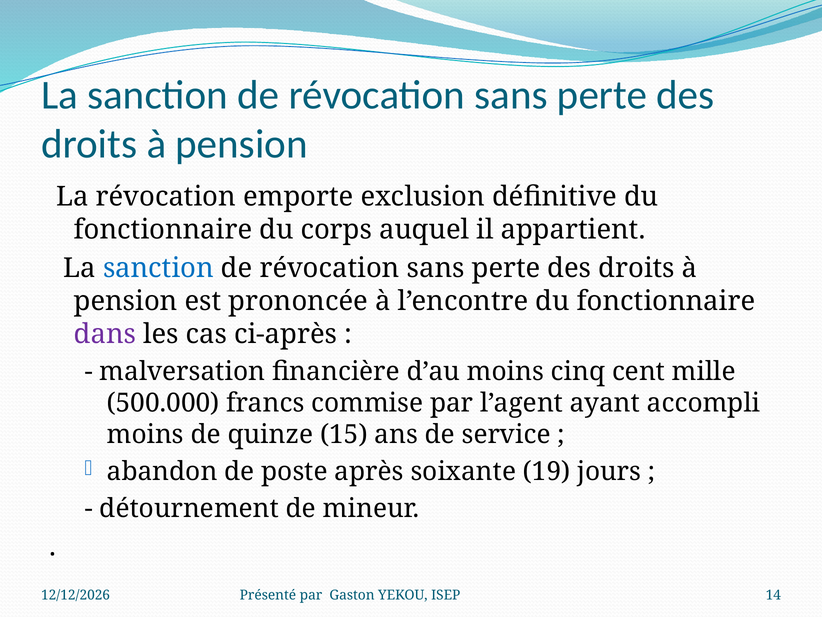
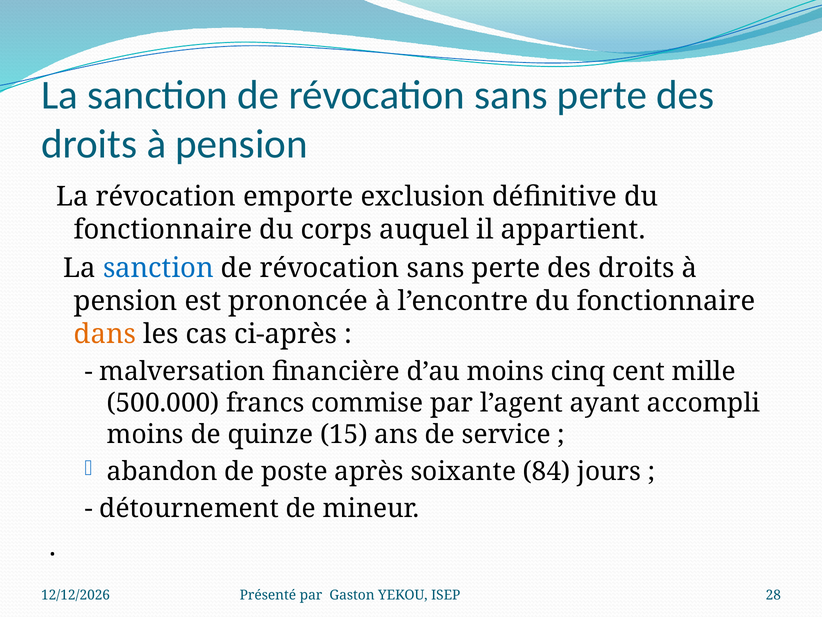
dans colour: purple -> orange
19: 19 -> 84
14: 14 -> 28
